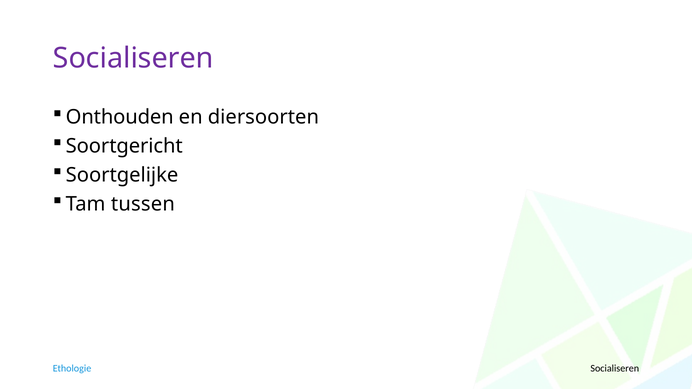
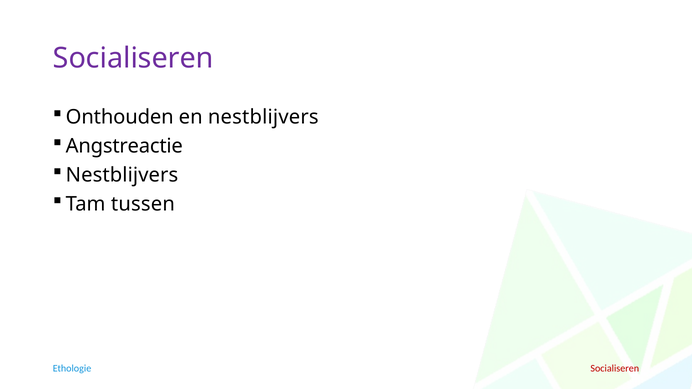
en diersoorten: diersoorten -> nestblijvers
Soortgericht: Soortgericht -> Angstreactie
Soortgelijke at (122, 175): Soortgelijke -> Nestblijvers
Socialiseren at (615, 369) colour: black -> red
